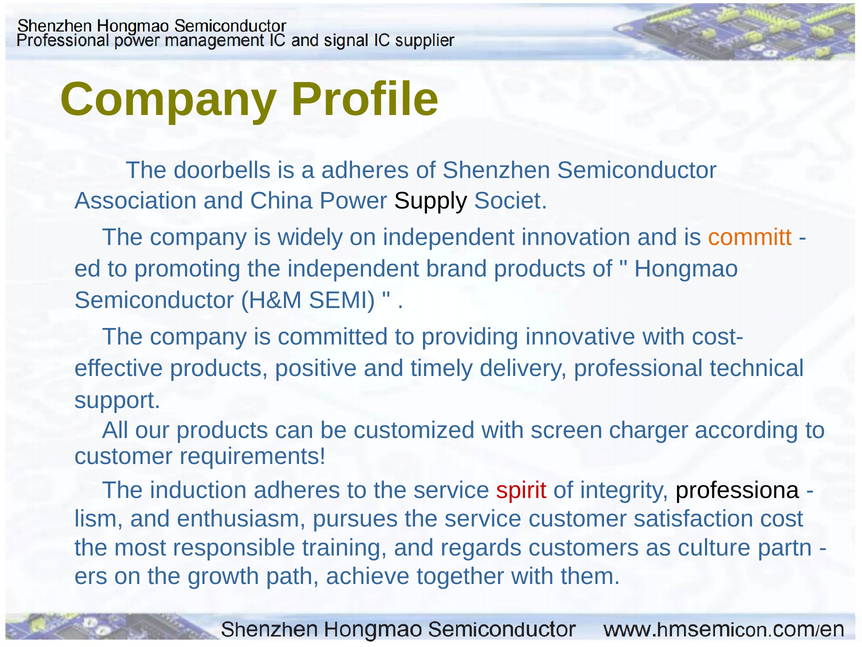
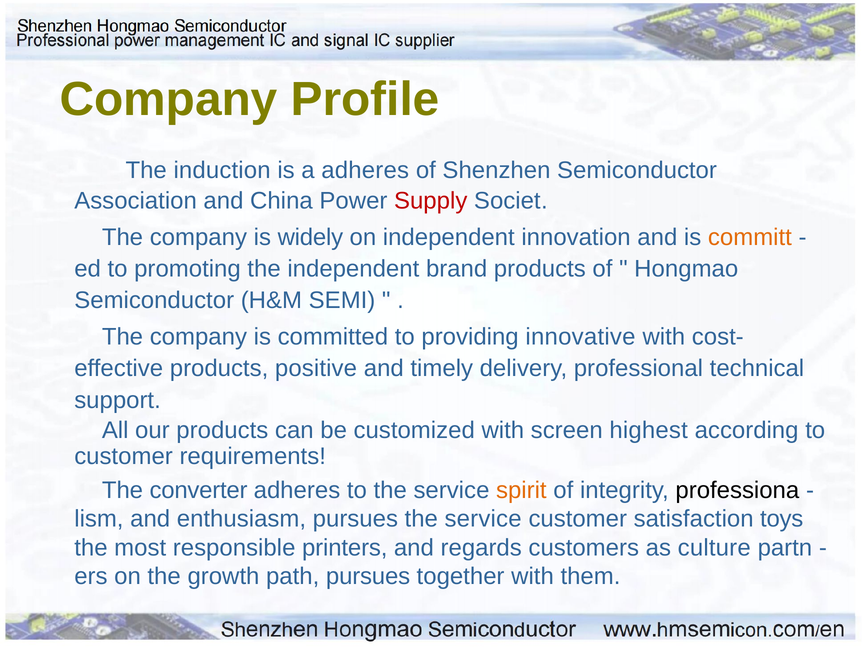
doorbells: doorbells -> induction
Supply colour: black -> red
charger: charger -> highest
induction: induction -> converter
spirit colour: red -> orange
cost: cost -> toys
training: training -> printers
path achieve: achieve -> pursues
